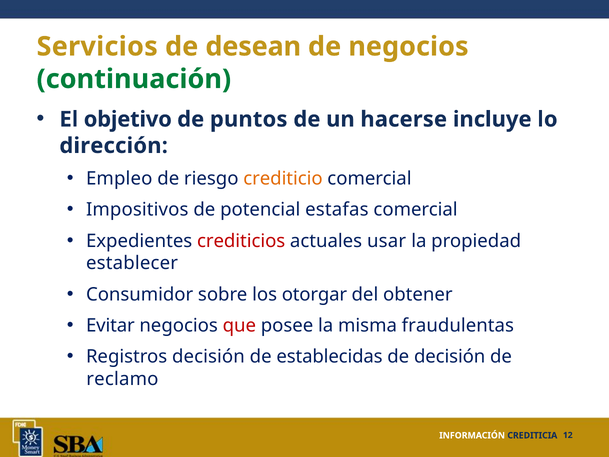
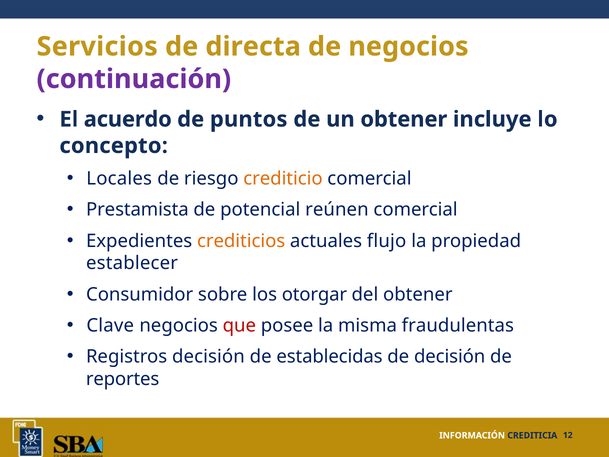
desean: desean -> directa
continuación colour: green -> purple
objetivo: objetivo -> acuerdo
un hacerse: hacerse -> obtener
dirección: dirección -> concepto
Empleo: Empleo -> Locales
Impositivos: Impositivos -> Prestamista
estafas: estafas -> reúnen
crediticios colour: red -> orange
usar: usar -> flujo
Evitar: Evitar -> Clave
reclamo: reclamo -> reportes
